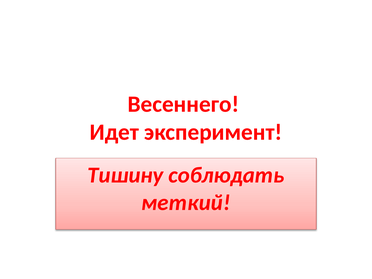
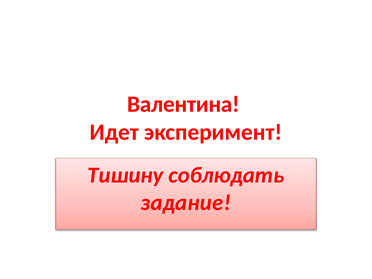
Весеннего: Весеннего -> Валентина
меткий: меткий -> задание
